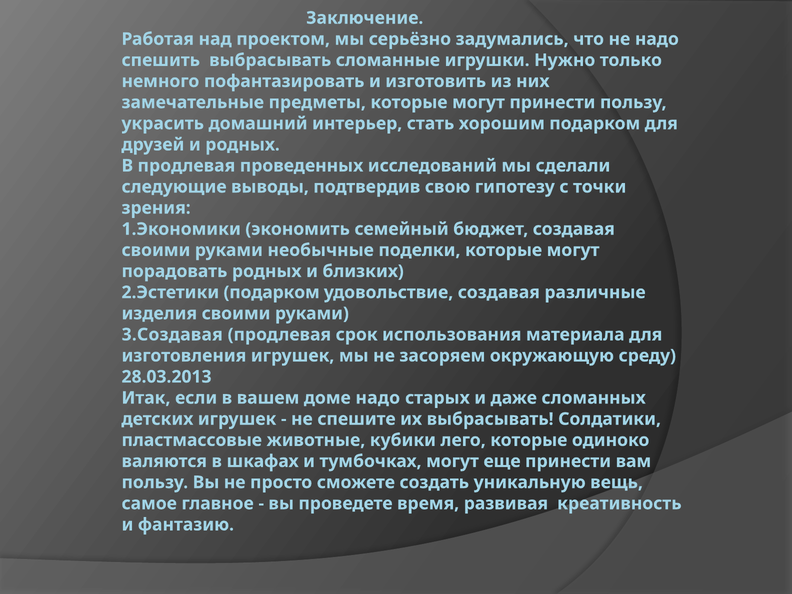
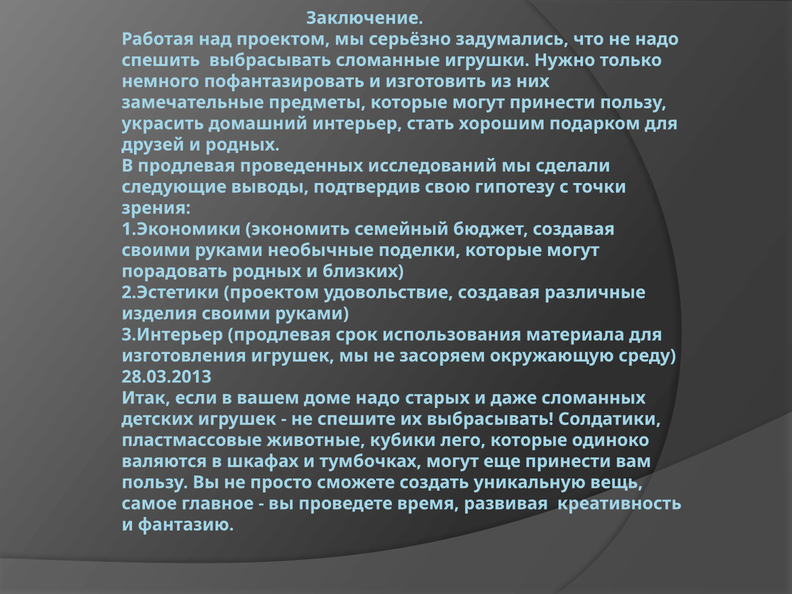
2.Эстетики подарком: подарком -> проектом
3.Создавая: 3.Создавая -> 3.Интерьер
